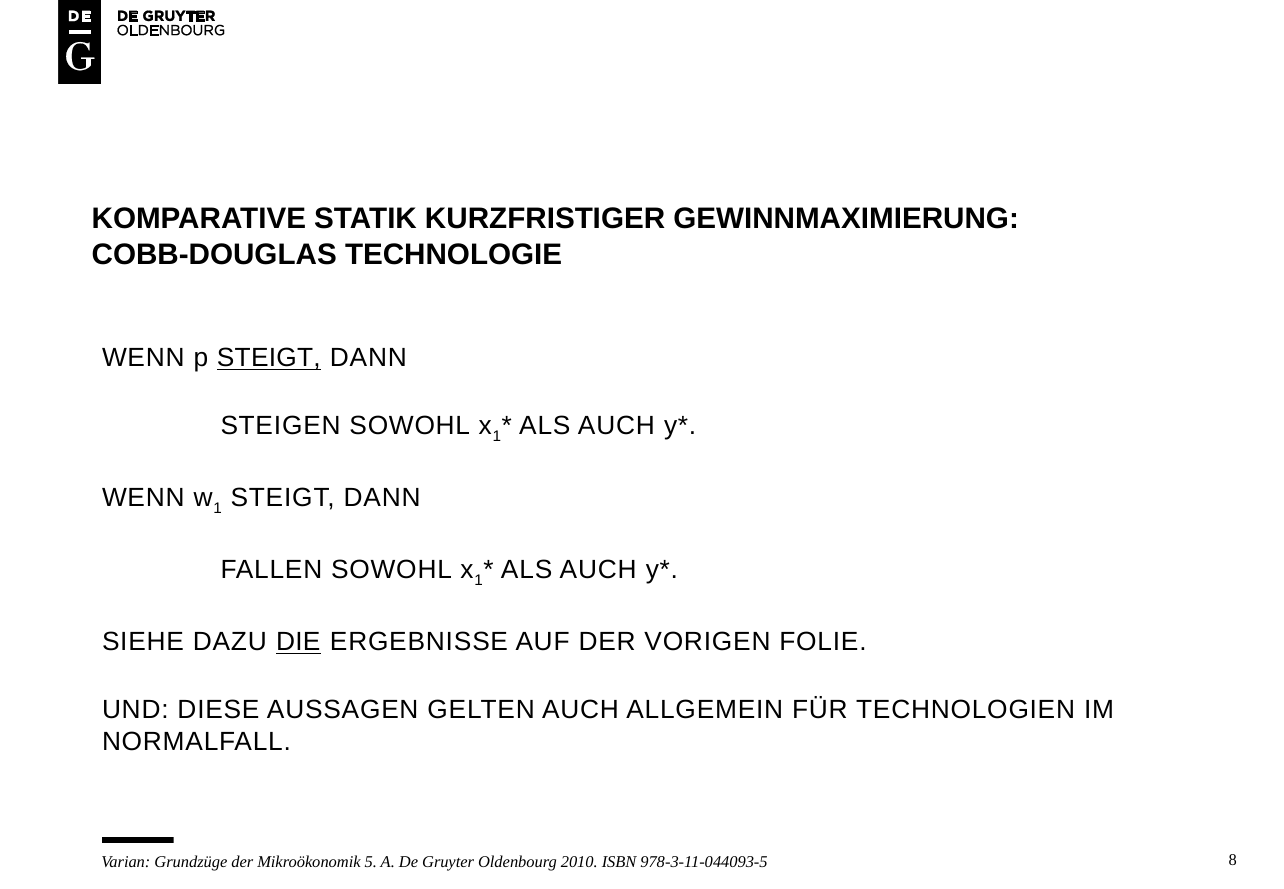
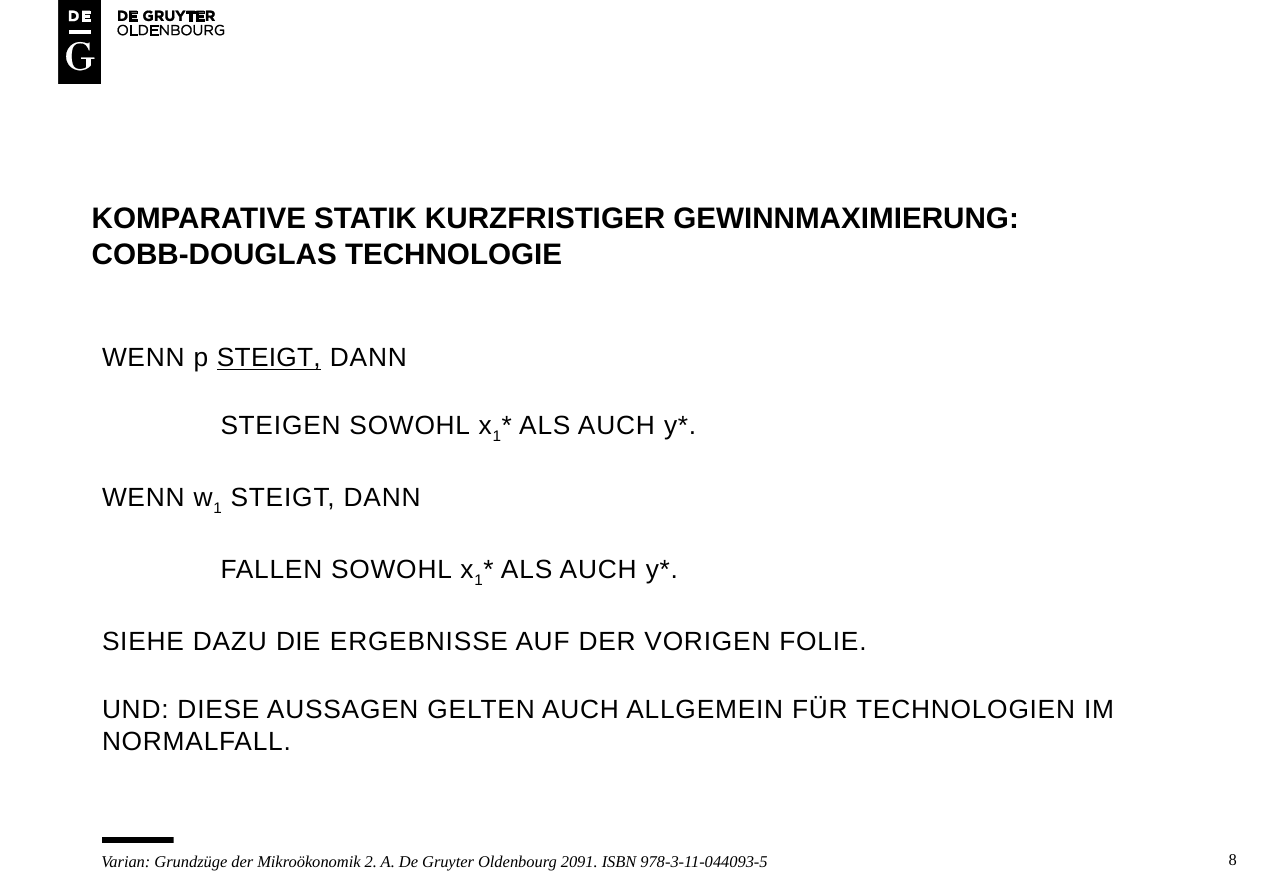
DIE underline: present -> none
5: 5 -> 2
2010: 2010 -> 2091
